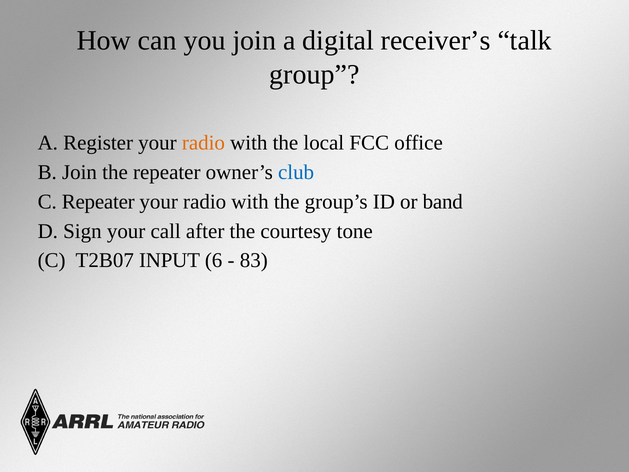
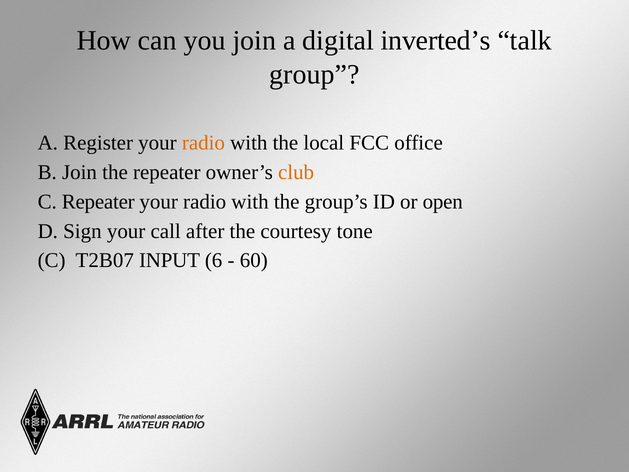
receiver’s: receiver’s -> inverted’s
club colour: blue -> orange
band: band -> open
83: 83 -> 60
